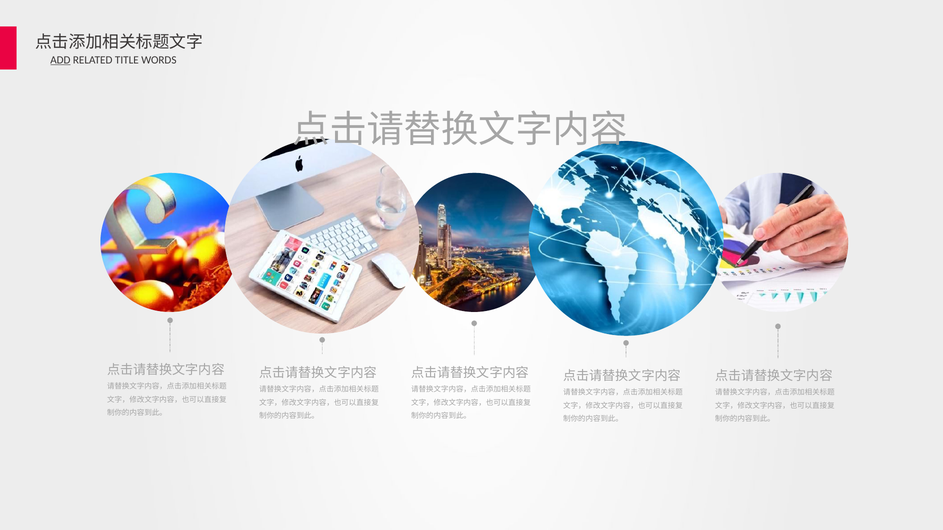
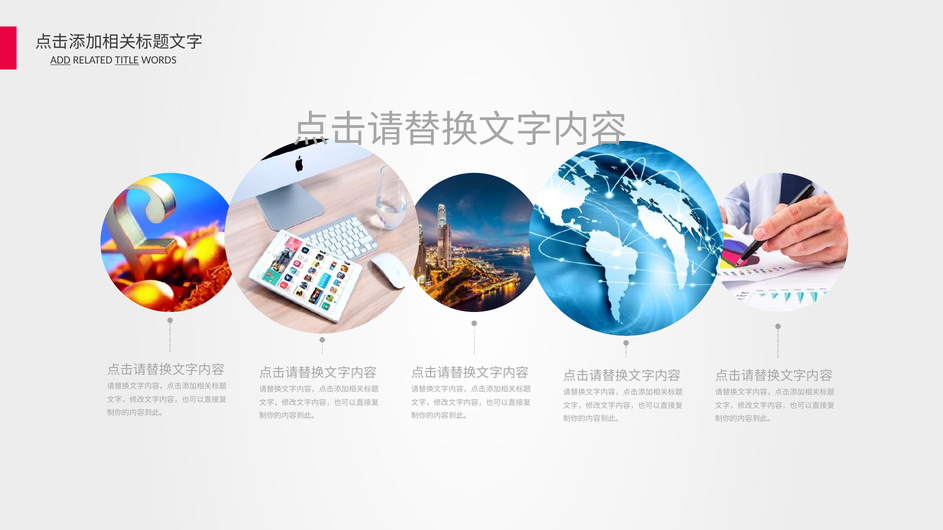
TITLE underline: none -> present
